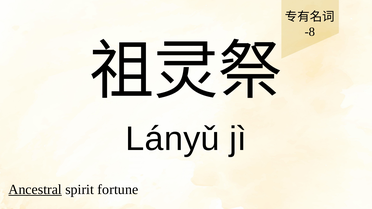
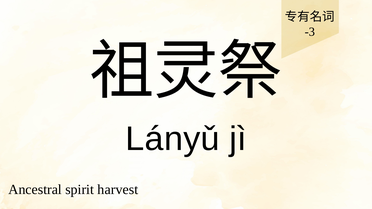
-8: -8 -> -3
Ancestral underline: present -> none
fortune: fortune -> harvest
